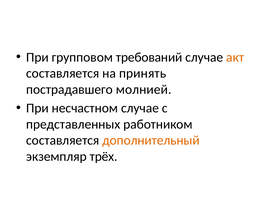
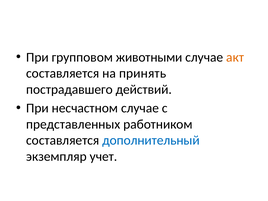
требований: требований -> животными
молнией: молнией -> действий
дополнительный colour: orange -> blue
трёх: трёх -> учет
